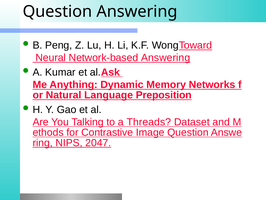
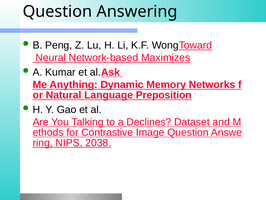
Network-based Answering: Answering -> Maximizes
Threads: Threads -> Declines
2047: 2047 -> 2038
